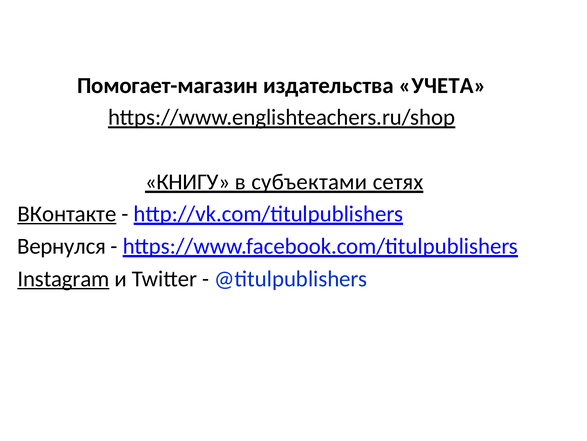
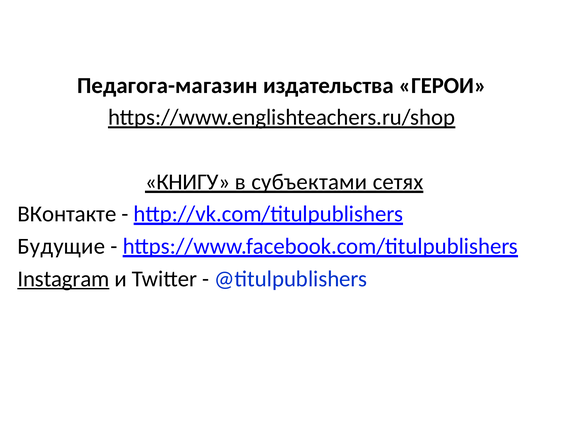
Помогает-магазин: Помогает-магазин -> Педагога-магазин
УЧЕТА: УЧЕТА -> ГЕРОИ
ВКонтакте underline: present -> none
Вернулся: Вернулся -> Будущие
